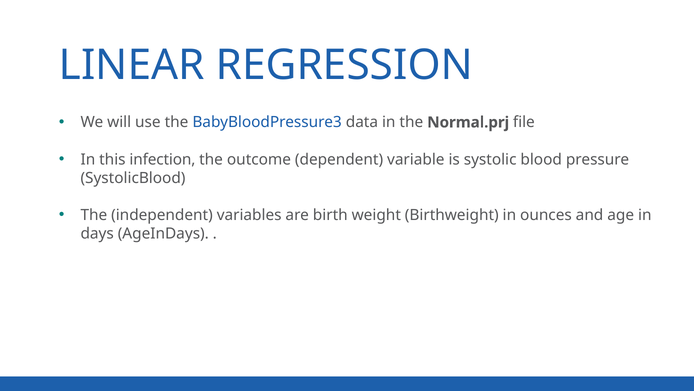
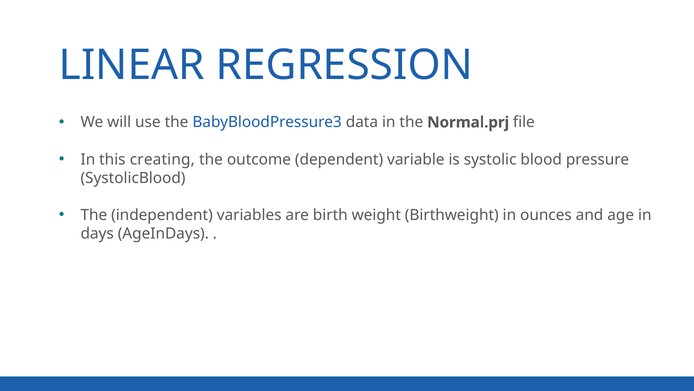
infection: infection -> creating
